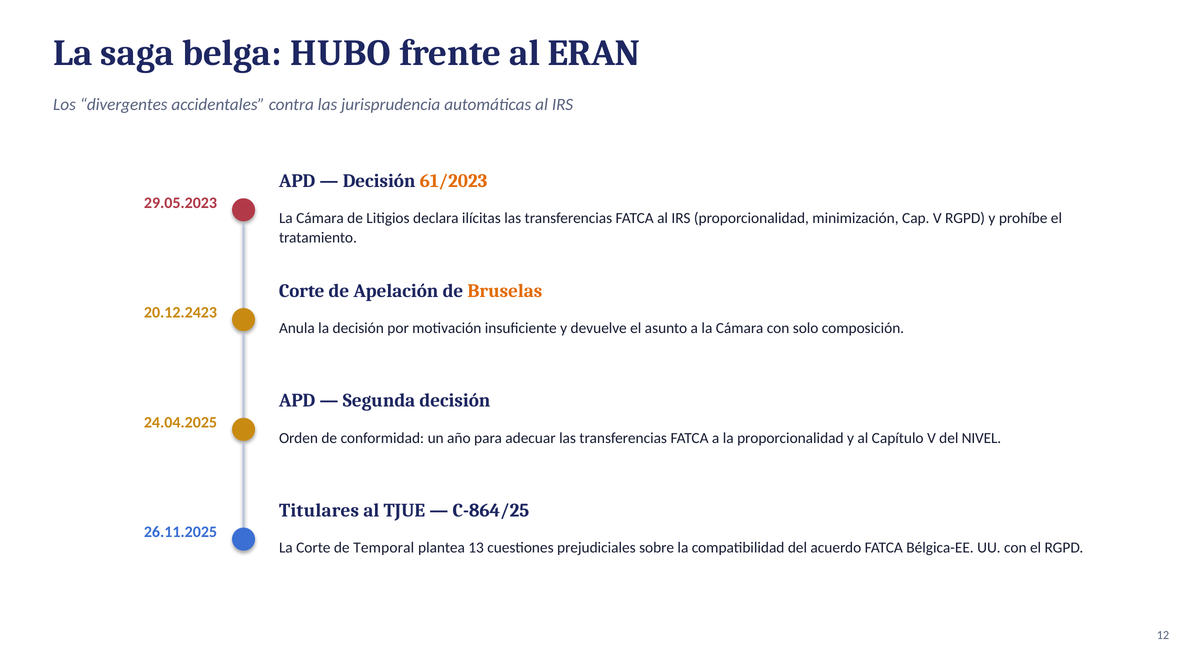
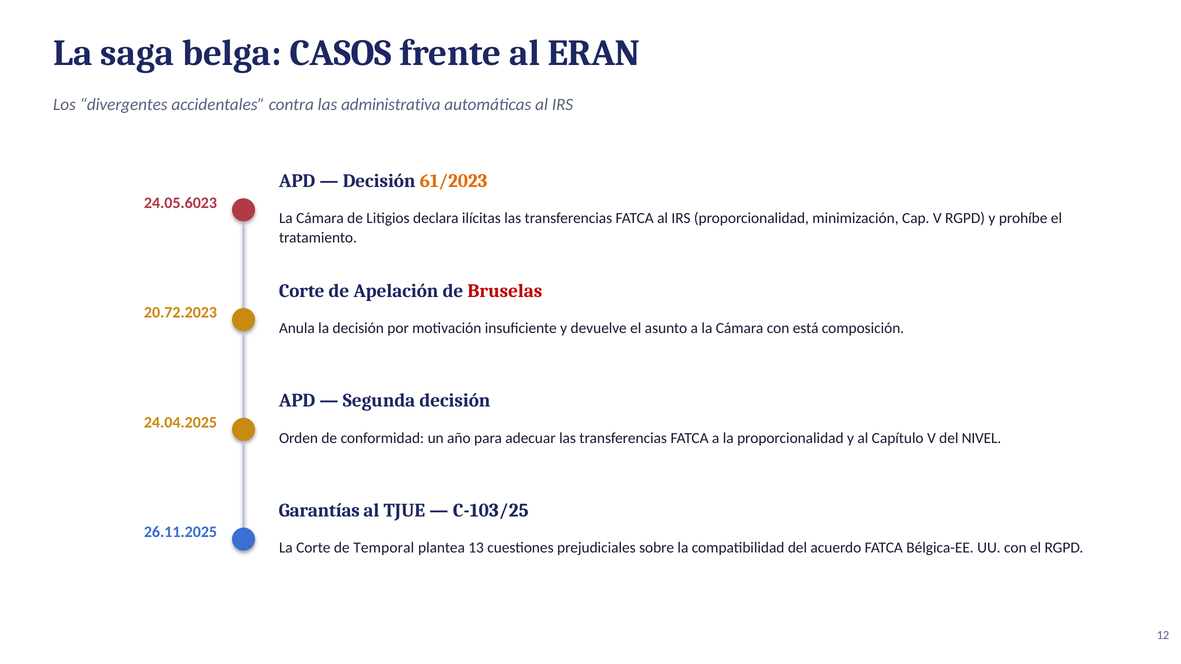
HUBO: HUBO -> CASOS
jurisprudencia: jurisprudencia -> administrativa
29.05.2023: 29.05.2023 -> 24.05.6023
Bruselas colour: orange -> red
20.12.2423: 20.12.2423 -> 20.72.2023
solo: solo -> está
Titulares: Titulares -> Garantías
C-864/25: C-864/25 -> C-103/25
